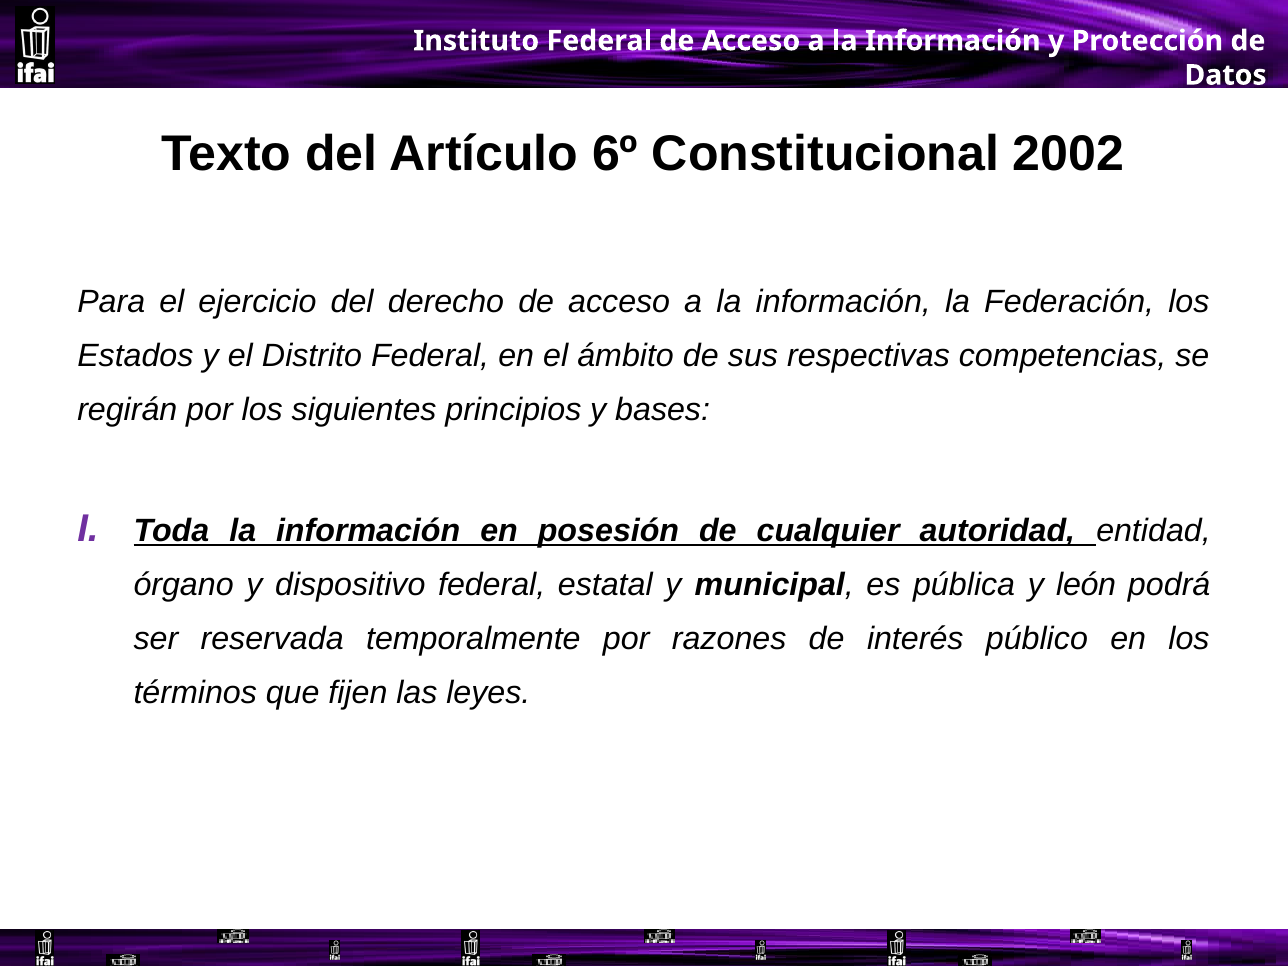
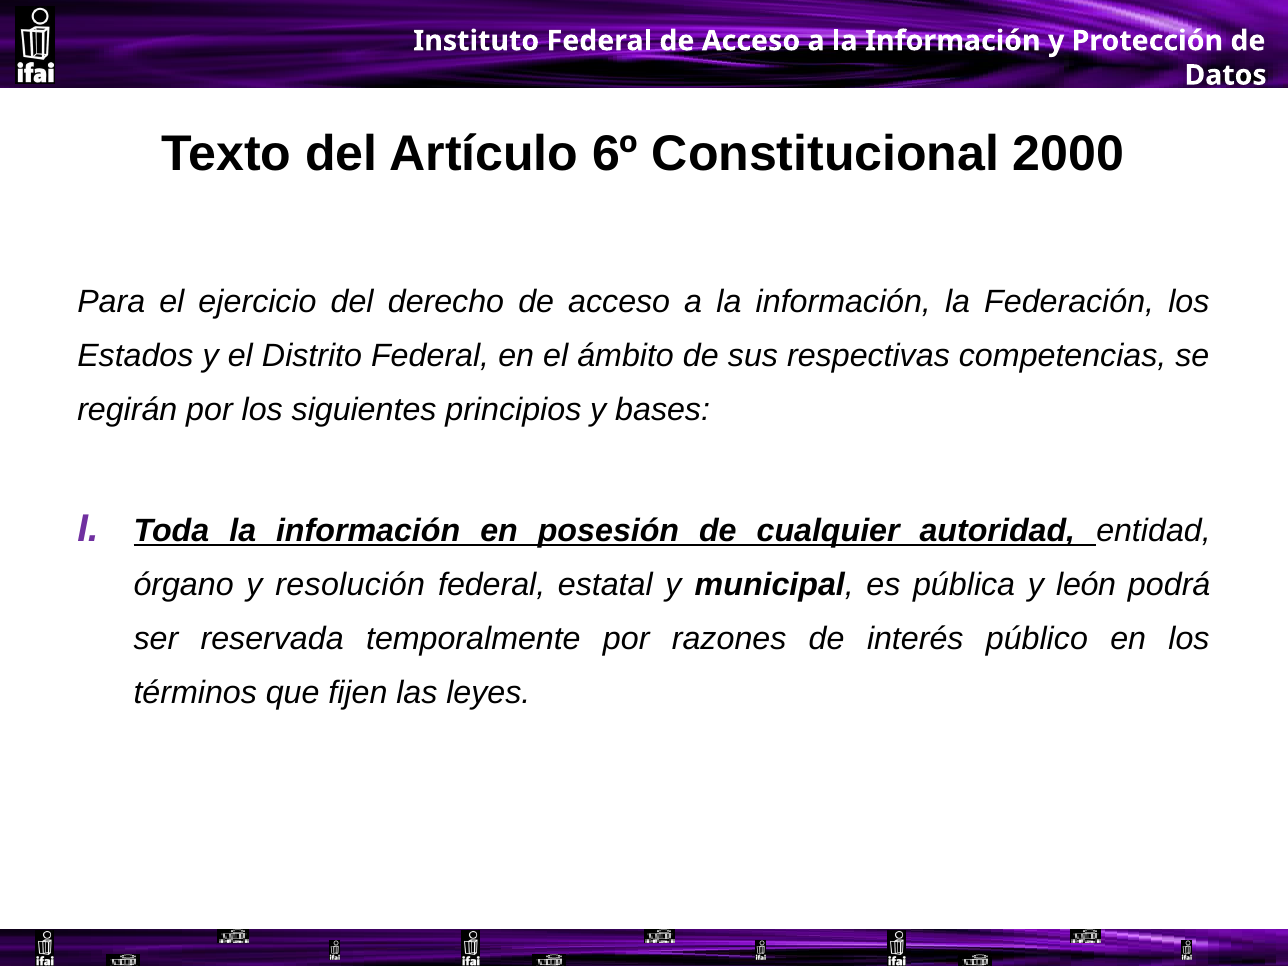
2002: 2002 -> 2000
dispositivo: dispositivo -> resolución
